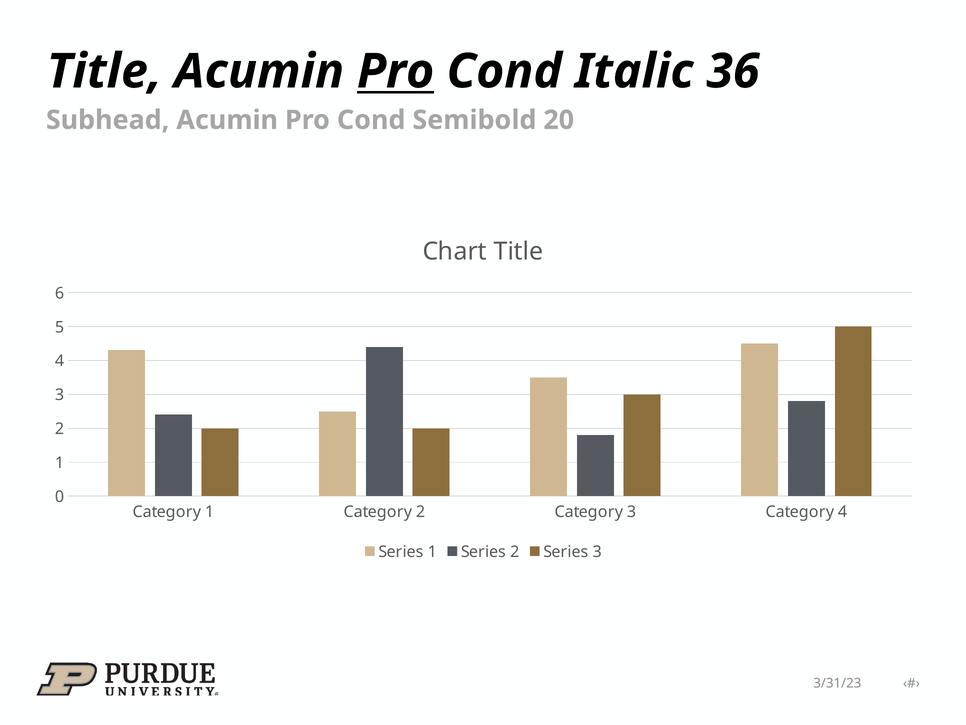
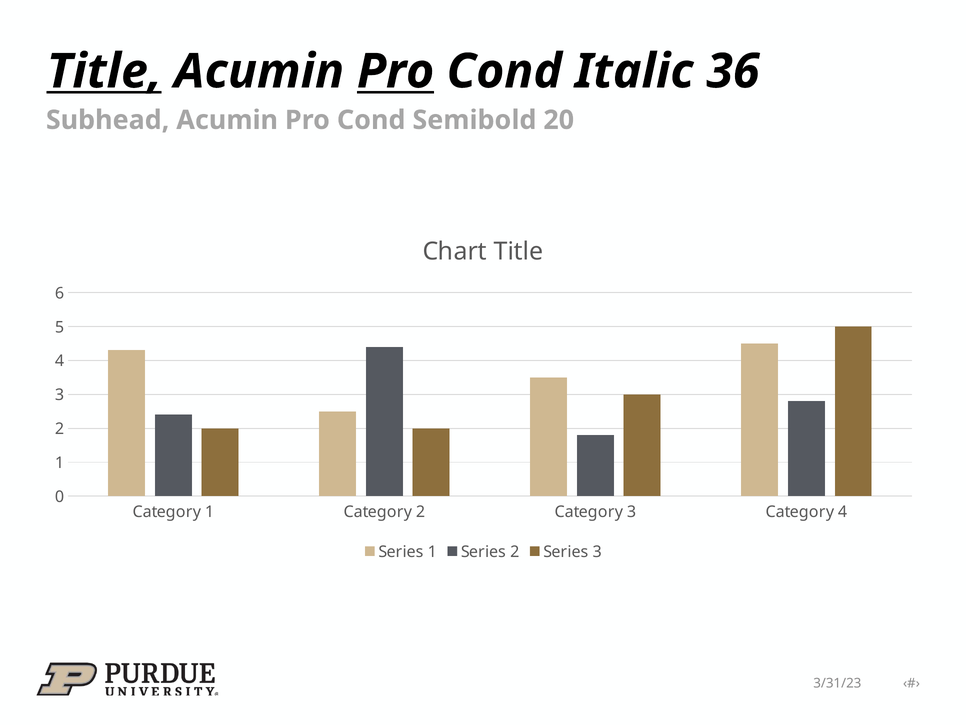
Title at (104, 71) underline: none -> present
